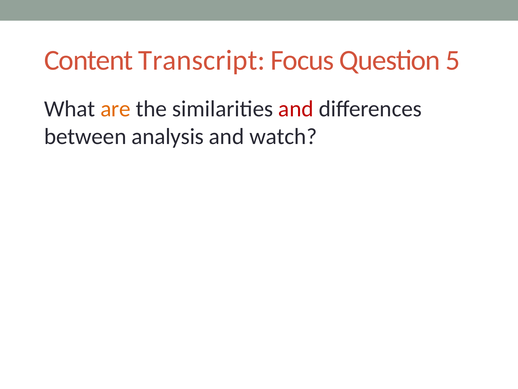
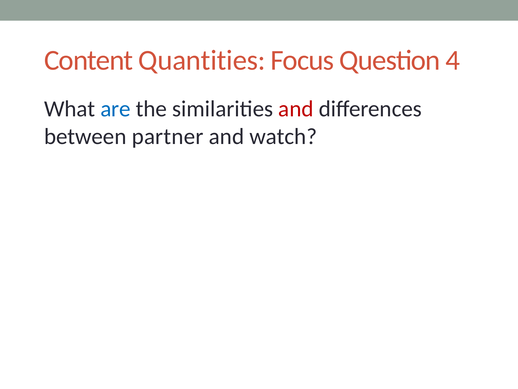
Transcript: Transcript -> Quantities
5: 5 -> 4
are colour: orange -> blue
analysis: analysis -> partner
